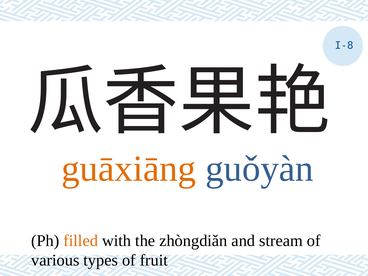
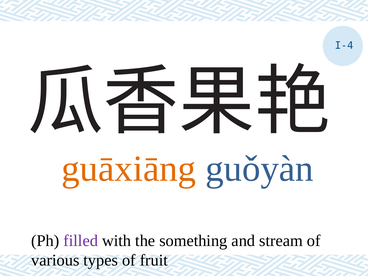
I-8: I-8 -> I-4
filled colour: orange -> purple
zhòngdiǎn: zhòngdiǎn -> something
